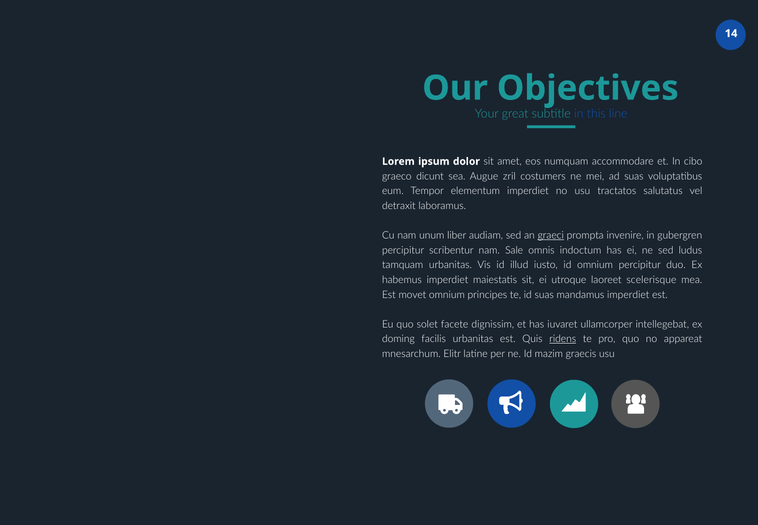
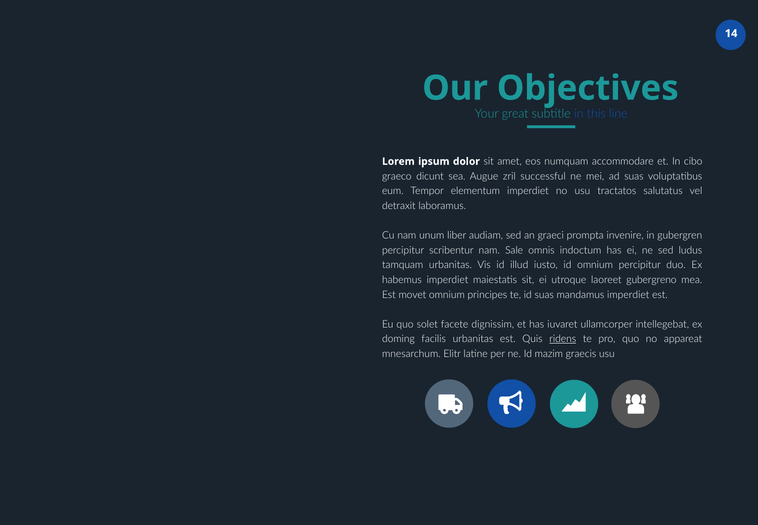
costumers: costumers -> successful
graeci underline: present -> none
scelerisque: scelerisque -> gubergreno
